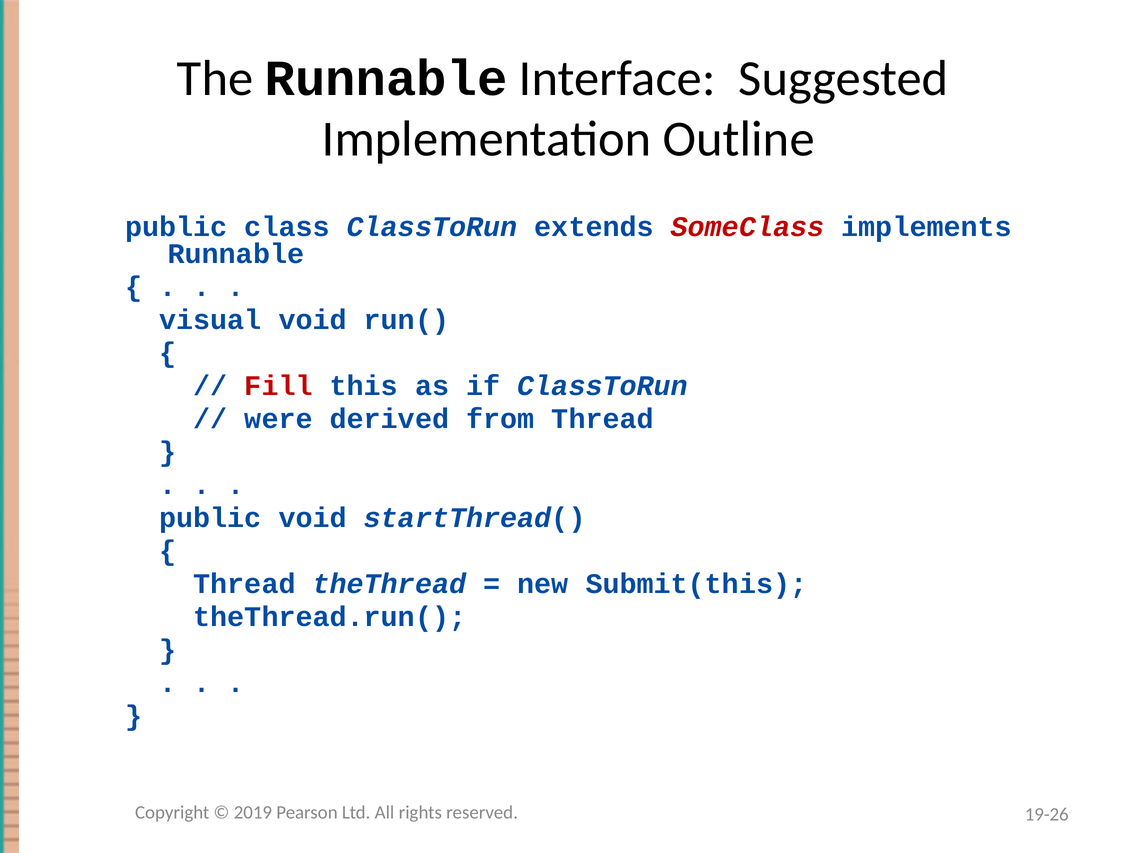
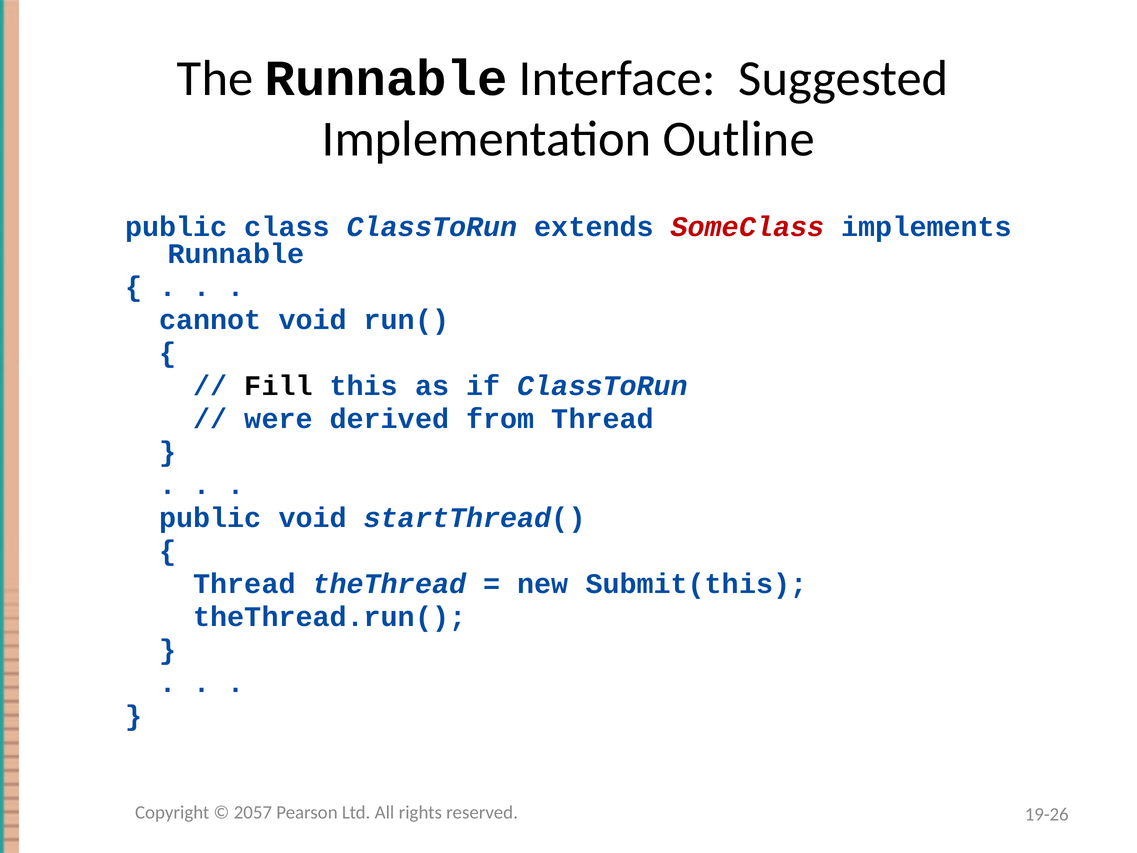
visual: visual -> cannot
Fill colour: red -> black
2019: 2019 -> 2057
